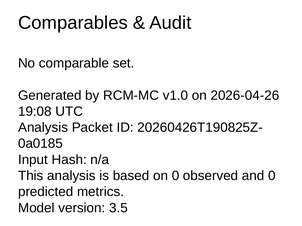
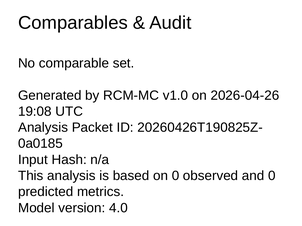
3.5: 3.5 -> 4.0
